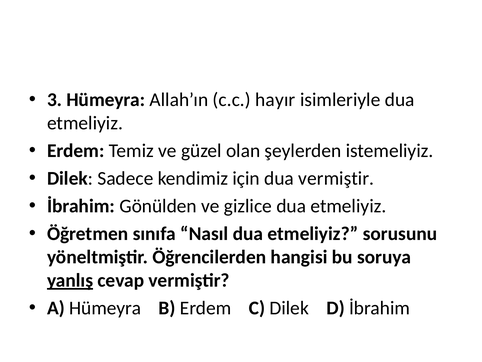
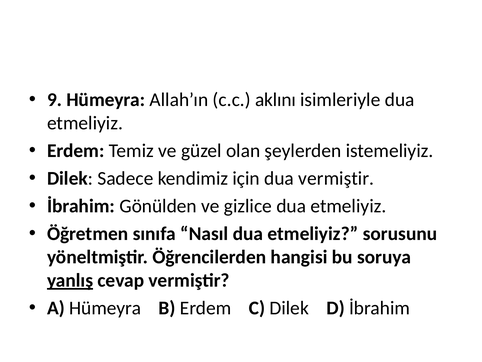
3: 3 -> 9
hayır: hayır -> aklını
